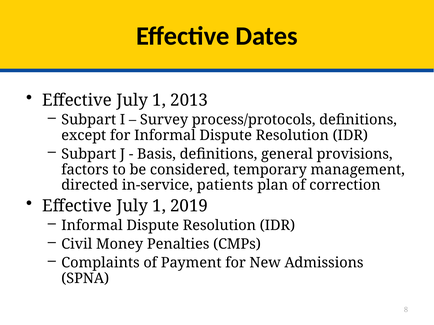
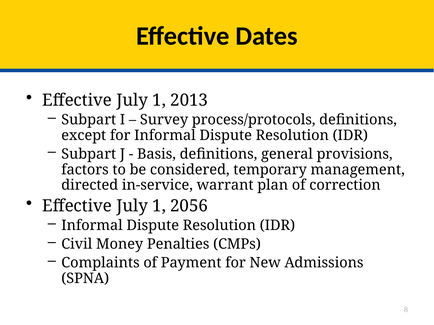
patients: patients -> warrant
2019: 2019 -> 2056
